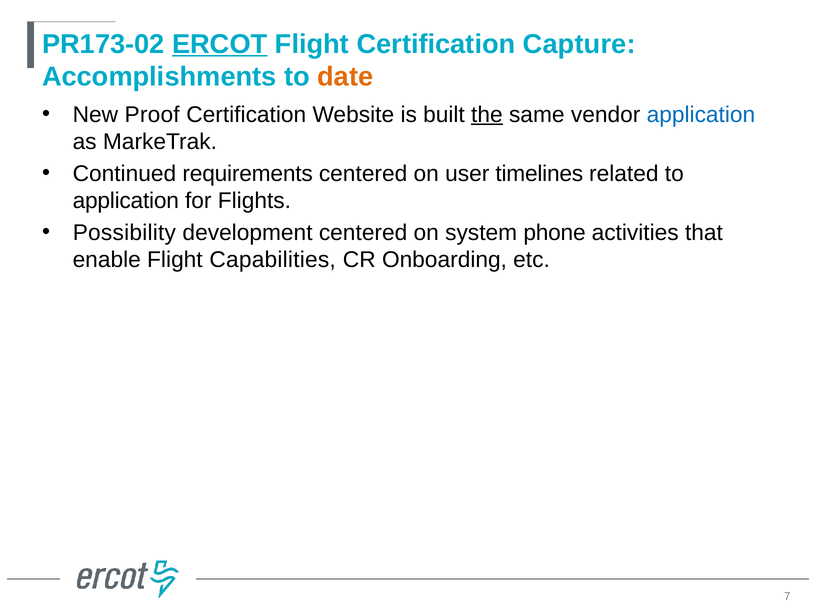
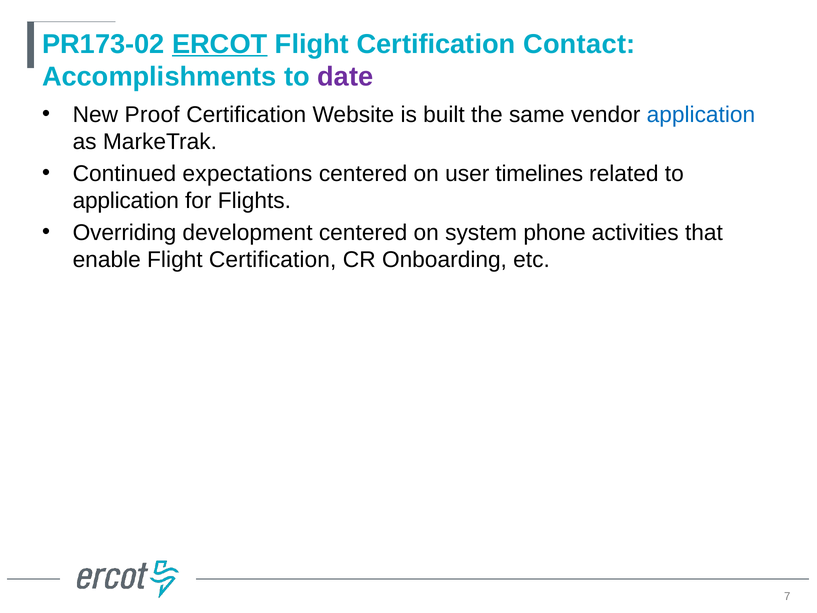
Capture: Capture -> Contact
date colour: orange -> purple
the underline: present -> none
requirements: requirements -> expectations
Possibility: Possibility -> Overriding
enable Flight Capabilities: Capabilities -> Certification
